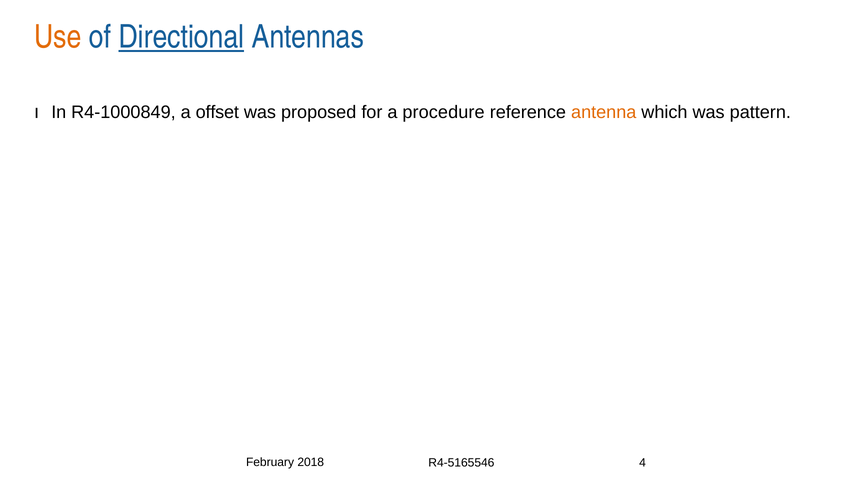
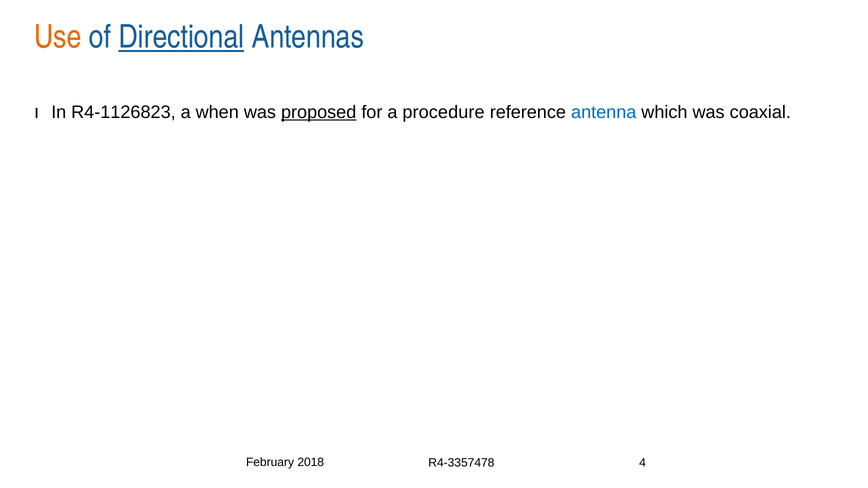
R4-1000849: R4-1000849 -> R4-1126823
offset: offset -> when
proposed underline: none -> present
antenna colour: orange -> blue
pattern: pattern -> coaxial
R4-5165546: R4-5165546 -> R4-3357478
